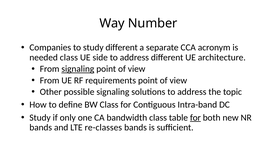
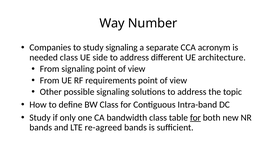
study different: different -> signaling
signaling at (78, 69) underline: present -> none
re-classes: re-classes -> re-agreed
